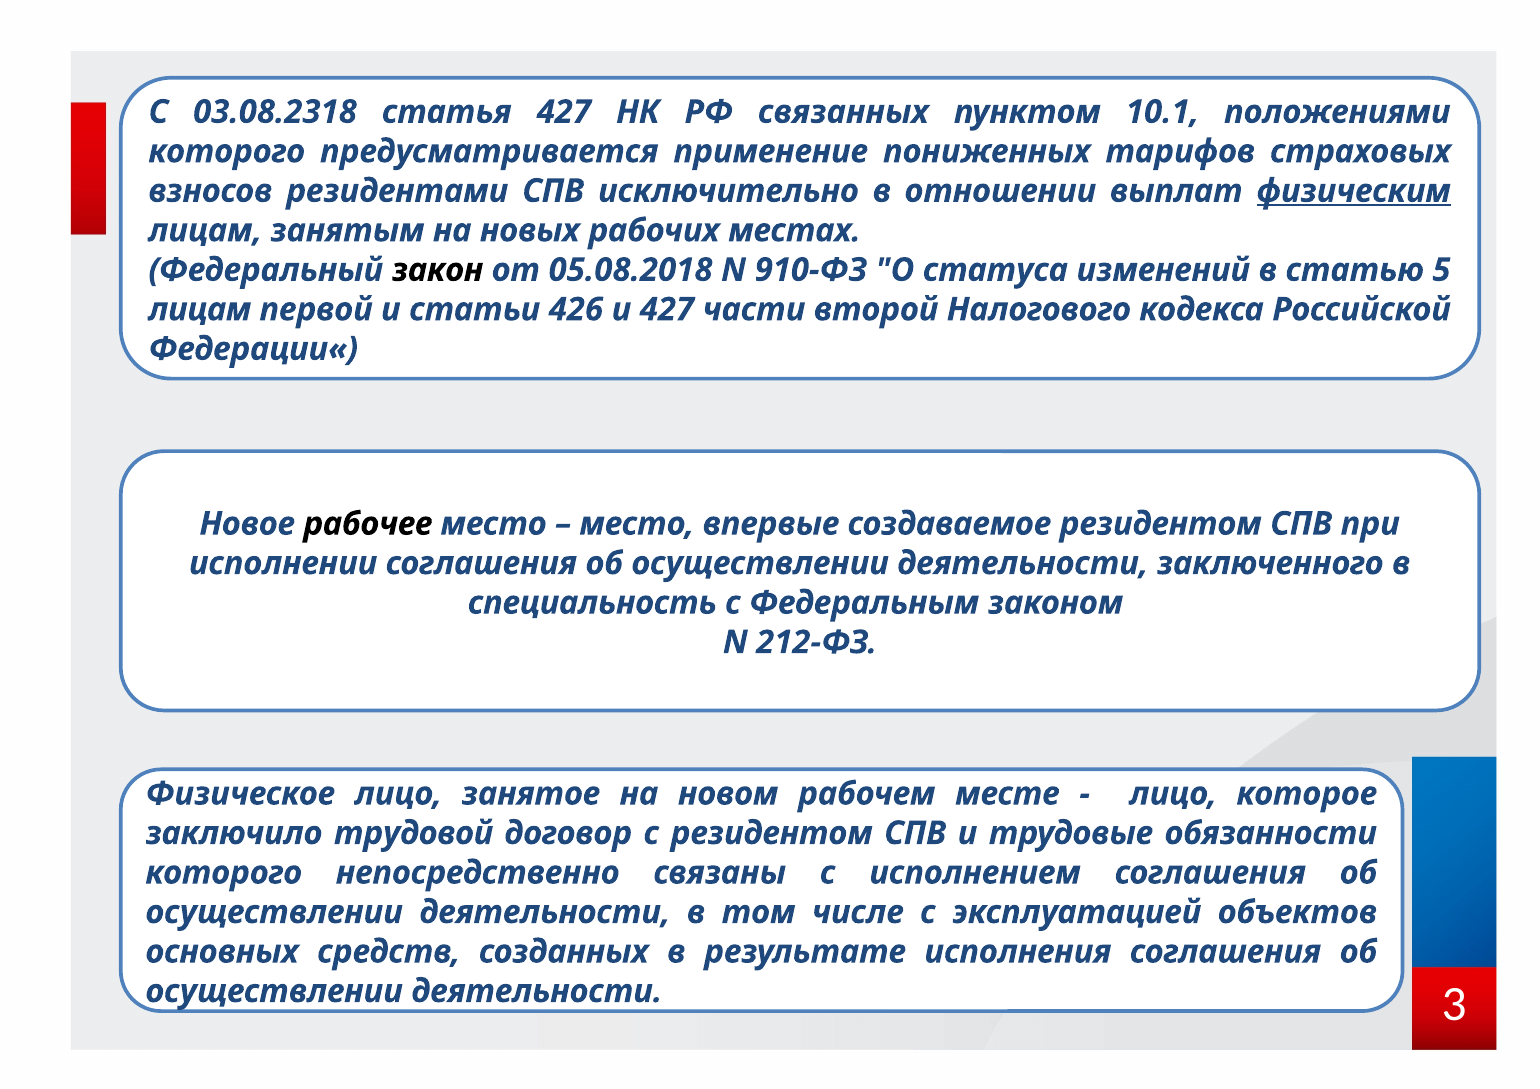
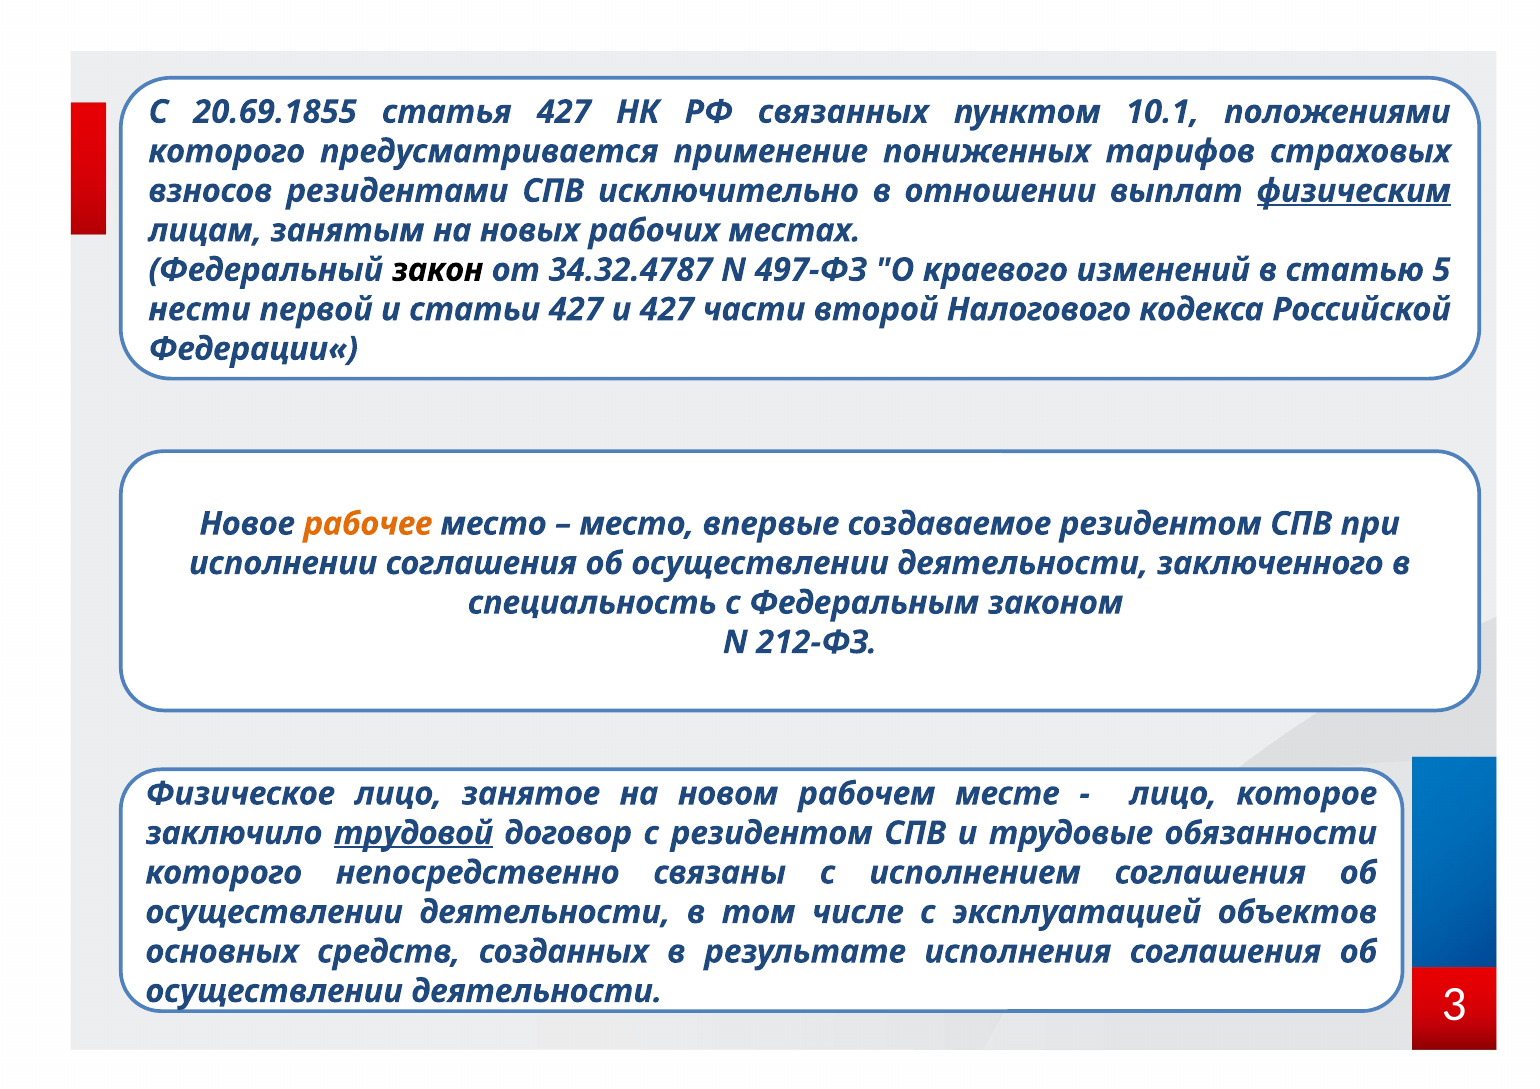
03.08.2318: 03.08.2318 -> 20.69.1855
05.08.2018: 05.08.2018 -> 34.32.4787
910-ФЗ: 910-ФЗ -> 497-ФЗ
статуса: статуса -> краевого
лицам at (200, 309): лицам -> нести
статьи 426: 426 -> 427
рабочее colour: black -> orange
трудовой underline: none -> present
